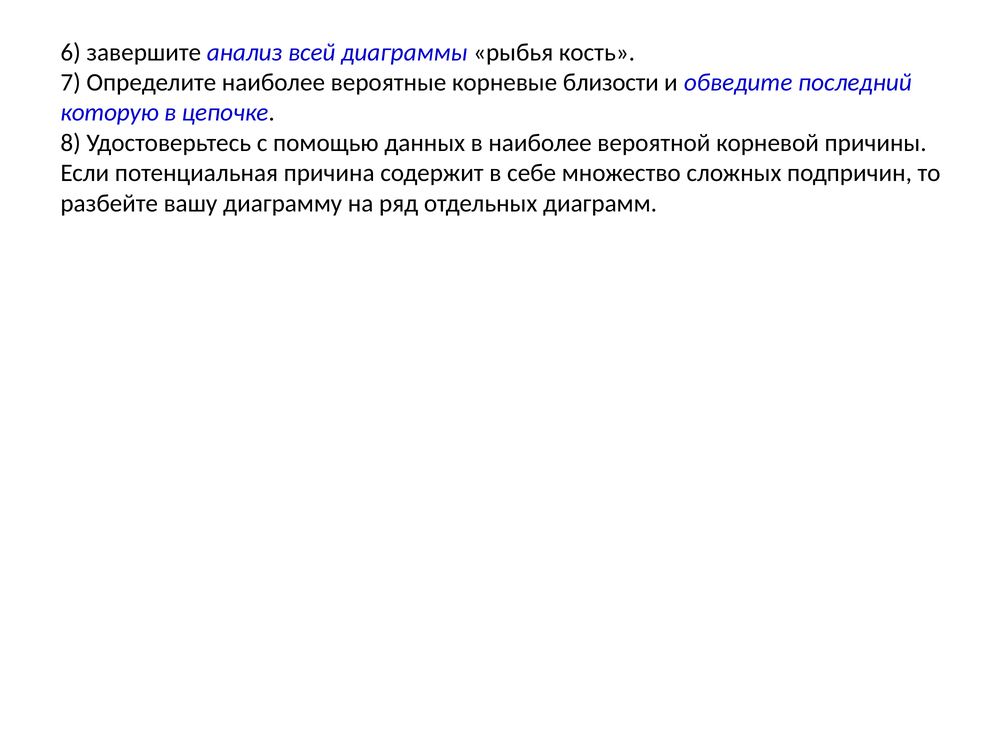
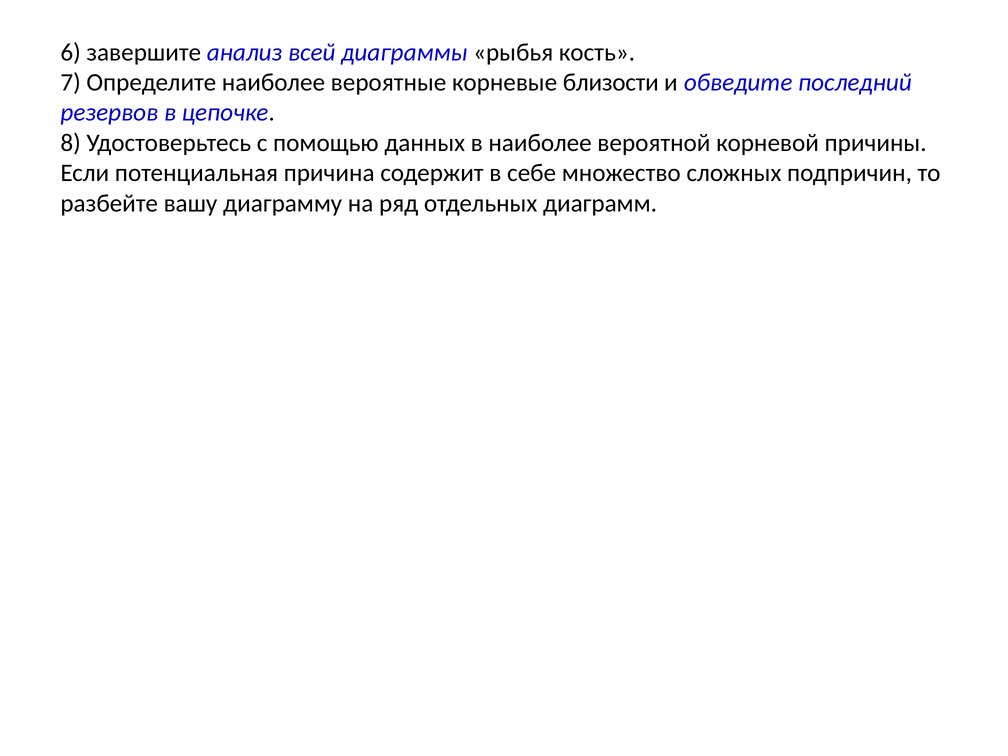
которую: которую -> резервов
